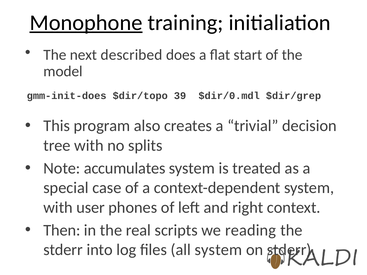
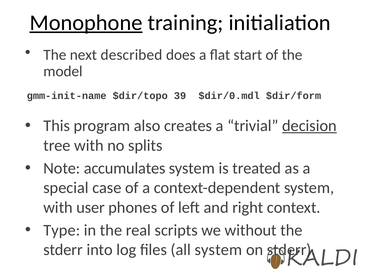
gmm-init-does: gmm-init-does -> gmm-init-name
$dir/grep: $dir/grep -> $dir/form
decision underline: none -> present
Then: Then -> Type
reading: reading -> without
